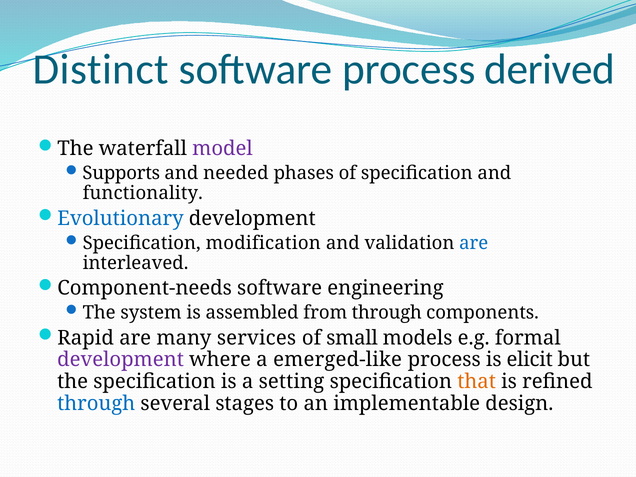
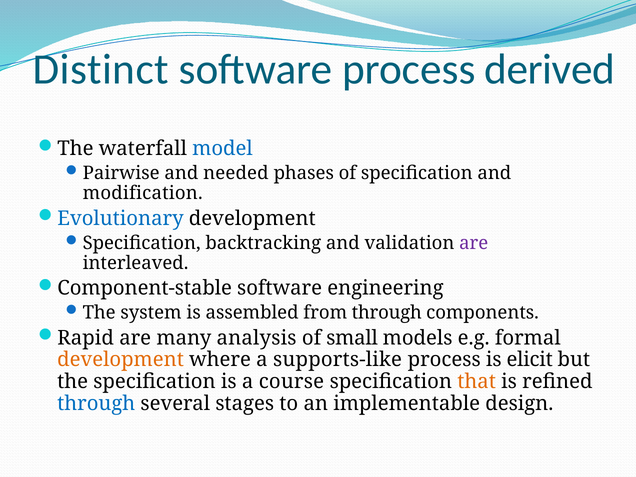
model colour: purple -> blue
Supports: Supports -> Pairwise
functionality: functionality -> modification
modification: modification -> backtracking
are at (474, 243) colour: blue -> purple
Component-needs: Component-needs -> Component-stable
services: services -> analysis
development at (121, 360) colour: purple -> orange
emerged-like: emerged-like -> supports-like
setting: setting -> course
